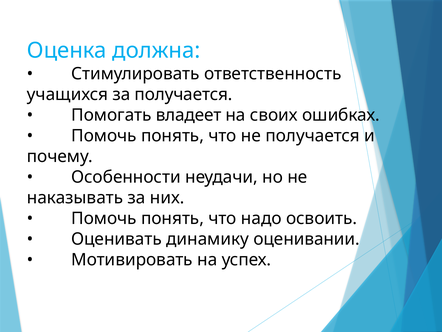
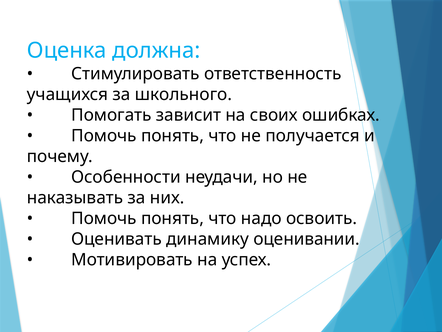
за получается: получается -> школьного
владеет: владеет -> зависит
